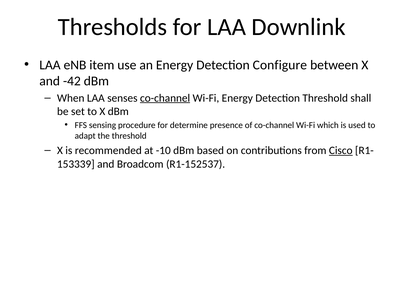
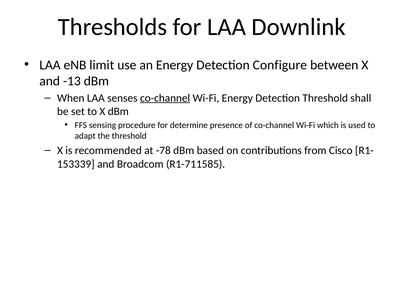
item: item -> limit
-42: -42 -> -13
-10: -10 -> -78
Cisco underline: present -> none
R1-152537: R1-152537 -> R1-711585
